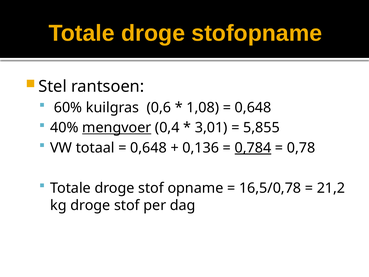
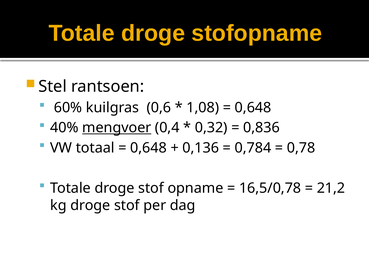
3,01: 3,01 -> 0,32
5,855: 5,855 -> 0,836
0,784 underline: present -> none
